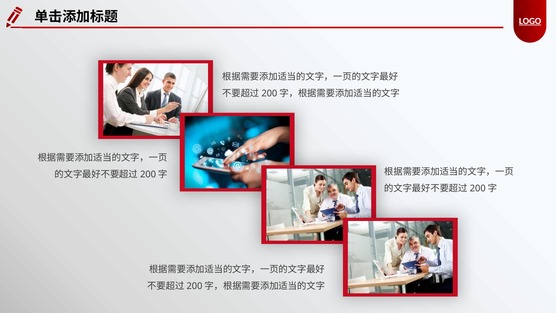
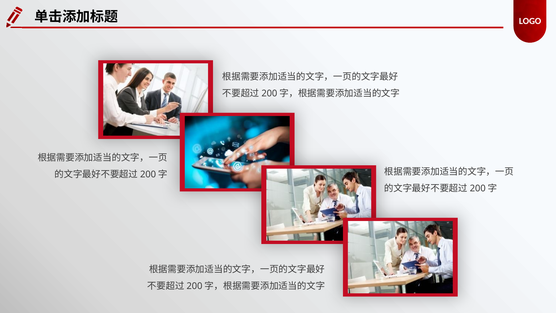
LOGO underline: present -> none
